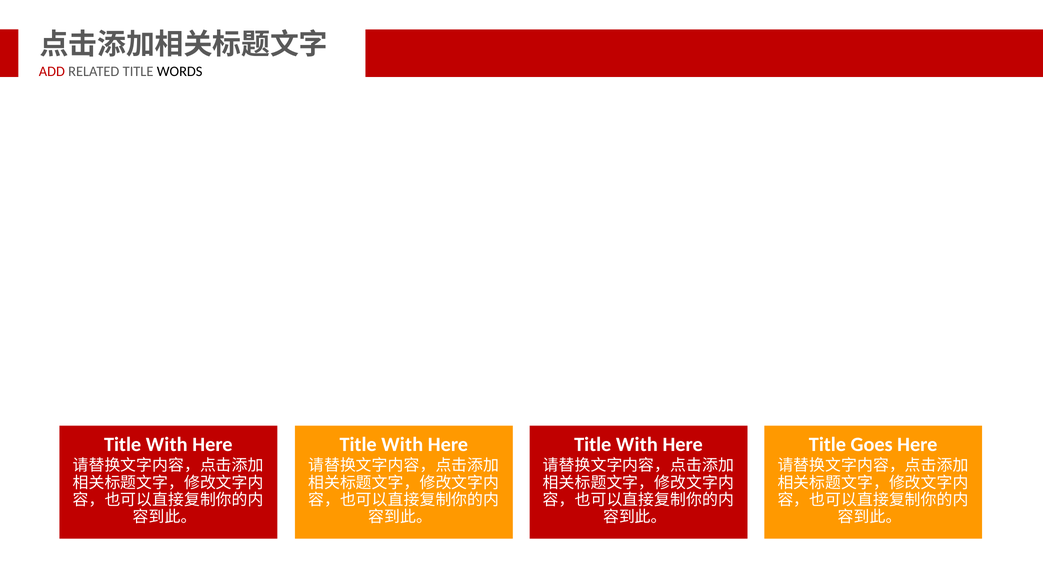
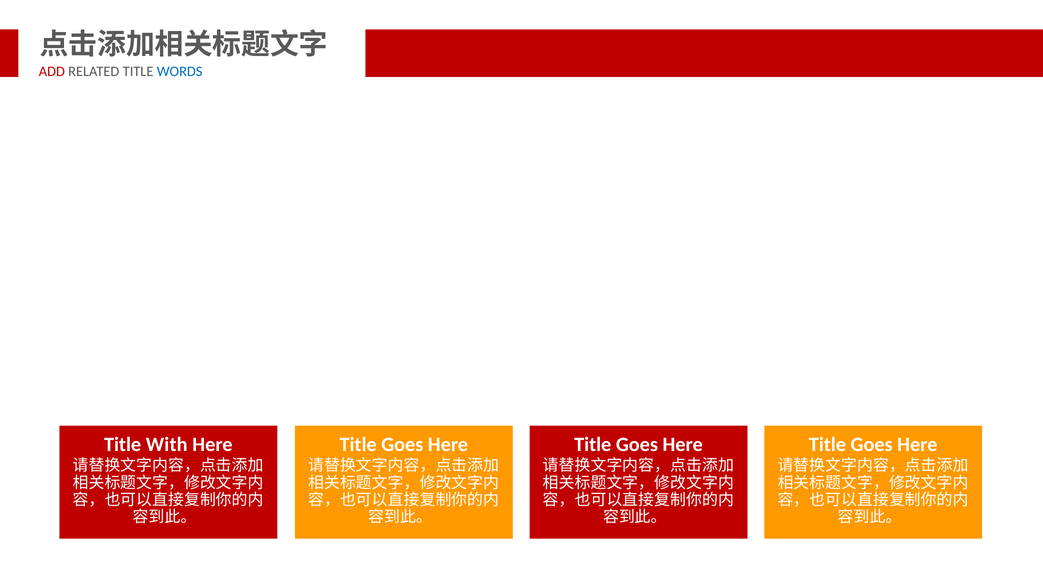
WORDS colour: black -> blue
With at (402, 444): With -> Goes
With at (637, 444): With -> Goes
